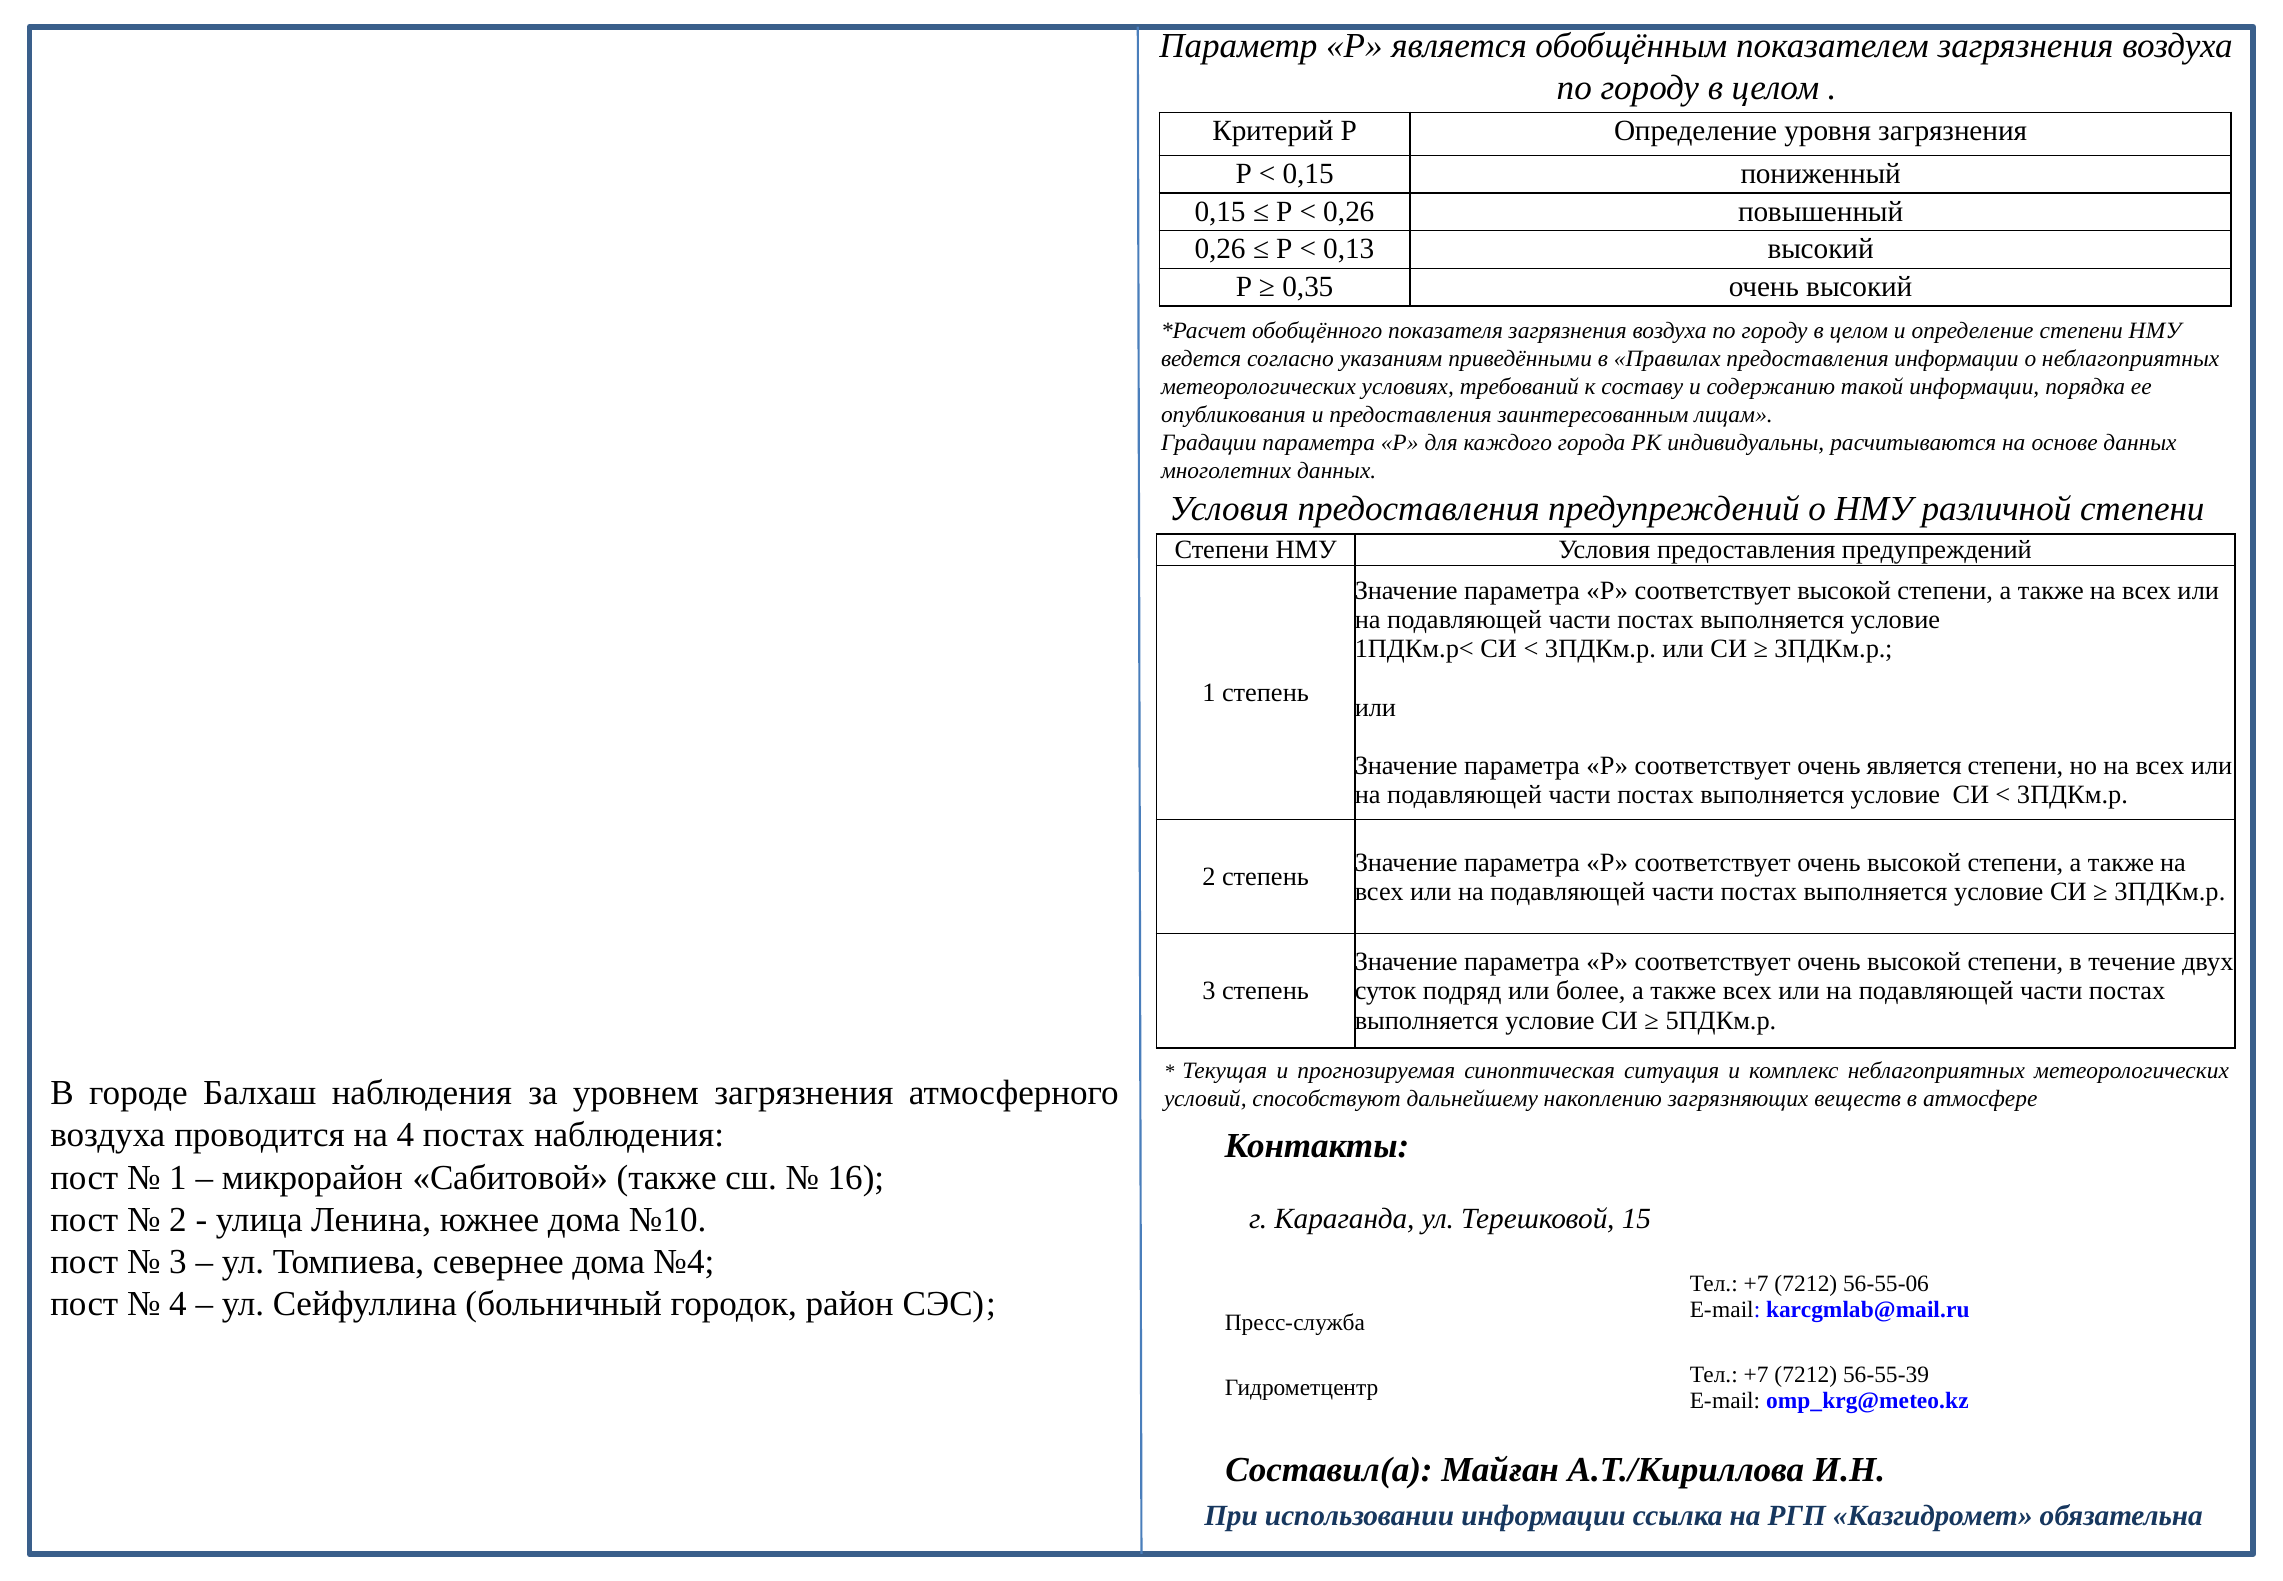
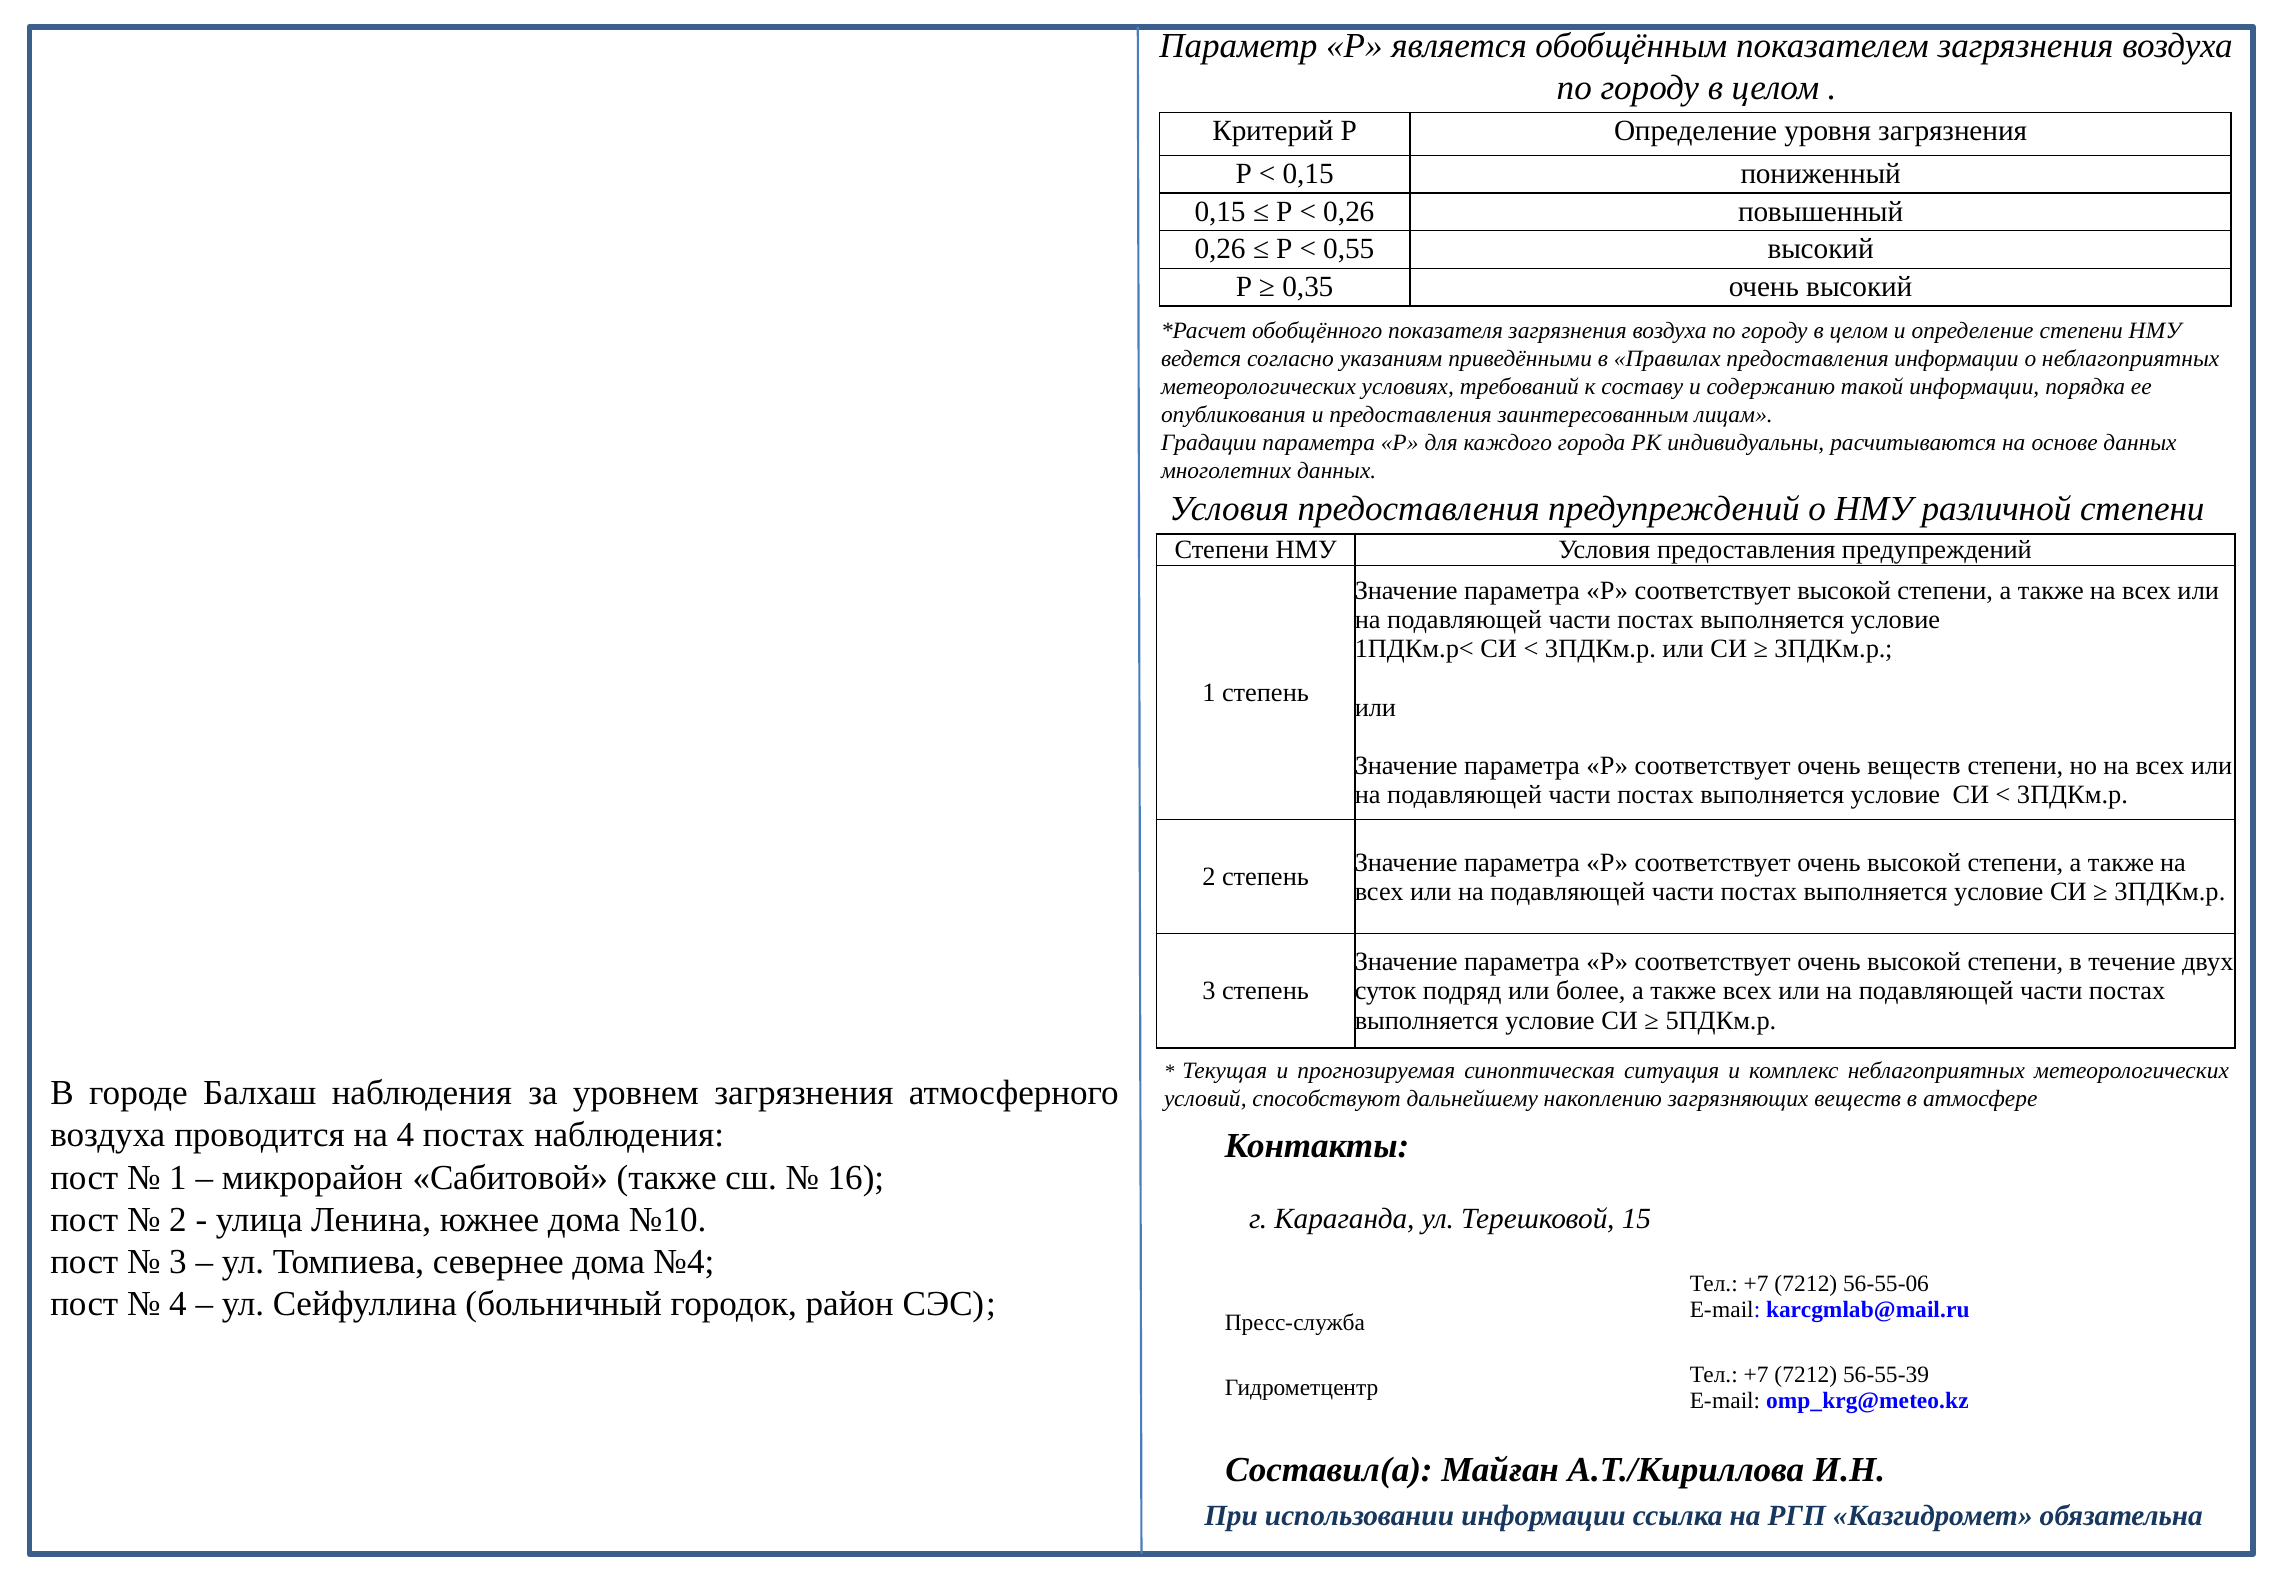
0,13: 0,13 -> 0,55
очень является: является -> веществ
